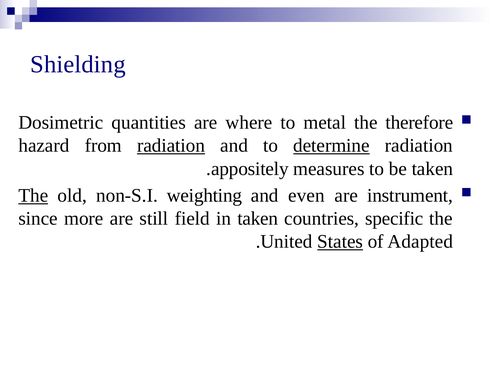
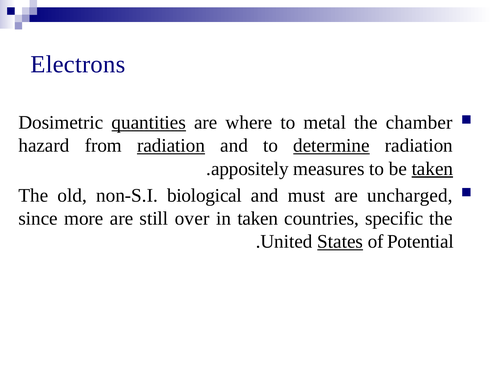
Shielding: Shielding -> Electrons
quantities underline: none -> present
therefore: therefore -> chamber
taken at (432, 169) underline: none -> present
The at (33, 195) underline: present -> none
weighting: weighting -> biological
even: even -> must
instrument: instrument -> uncharged
field: field -> over
Adapted: Adapted -> Potential
